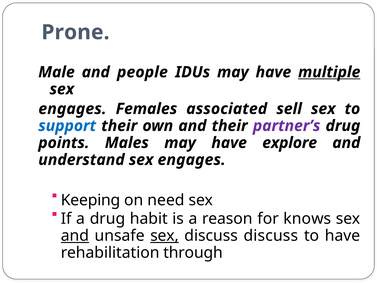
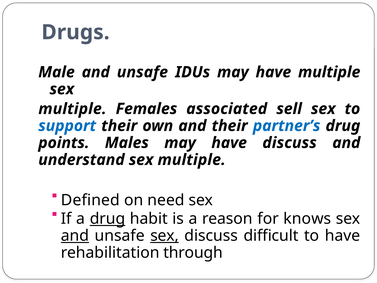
Prone: Prone -> Drugs
Male and people: people -> unsafe
multiple at (329, 72) underline: present -> none
engages at (72, 109): engages -> multiple
partner’s colour: purple -> blue
have explore: explore -> discuss
engages at (192, 160): engages -> multiple
Keeping: Keeping -> Defined
drug at (107, 219) underline: none -> present
discuss discuss: discuss -> difficult
